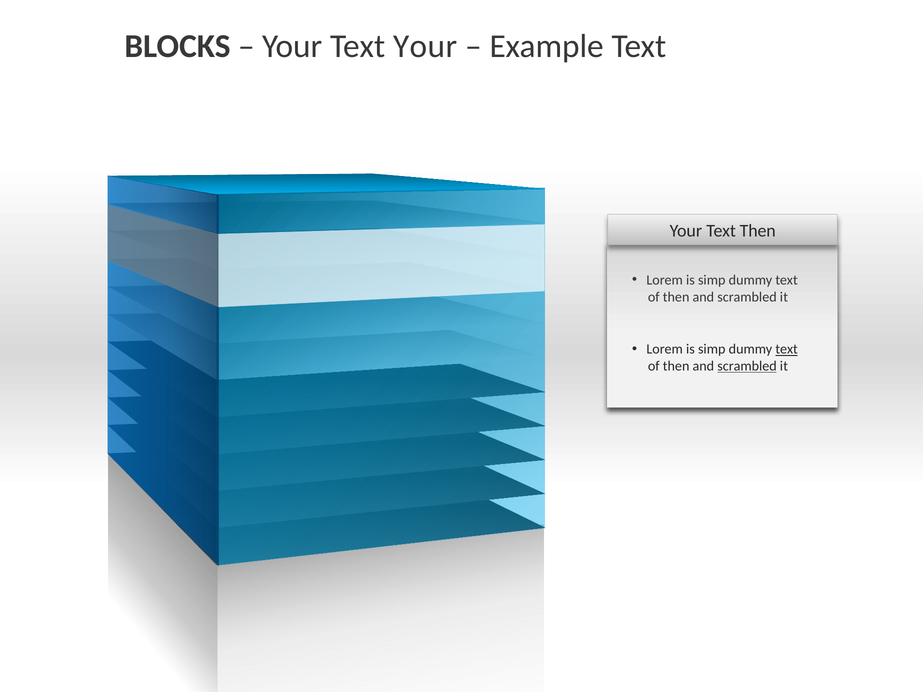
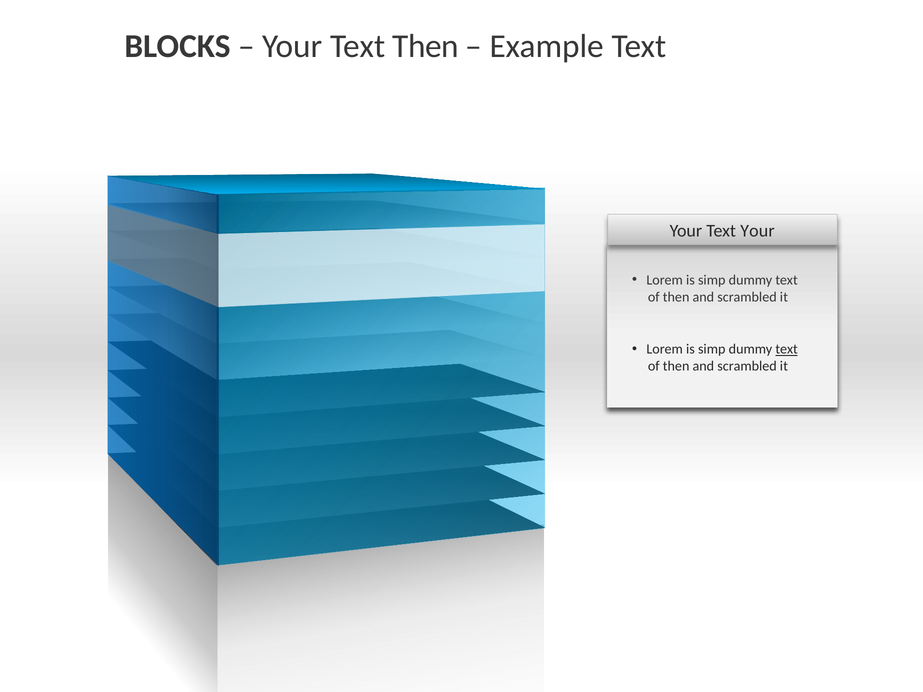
Text Your: Your -> Then
Text Then: Then -> Your
scrambled at (747, 366) underline: present -> none
